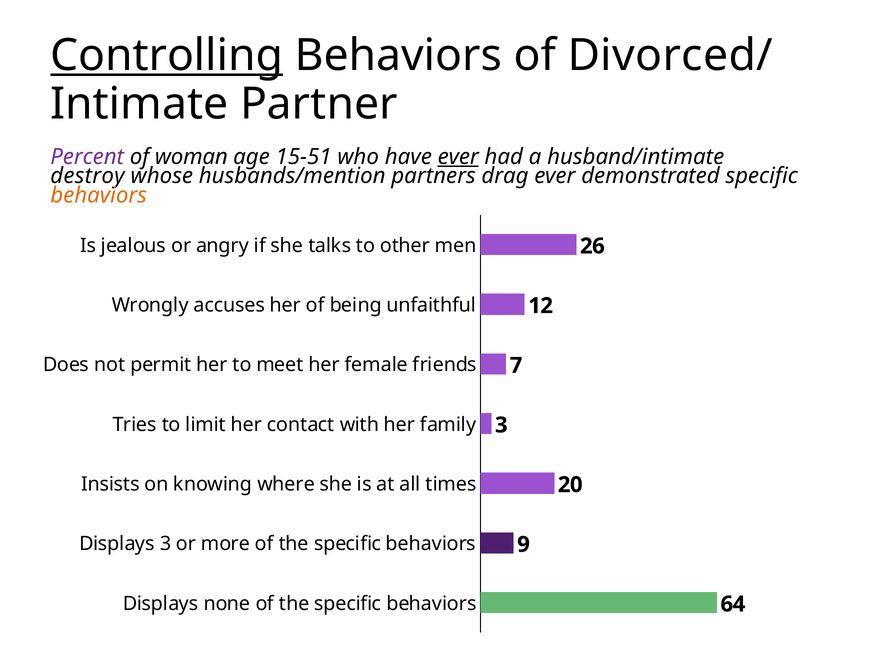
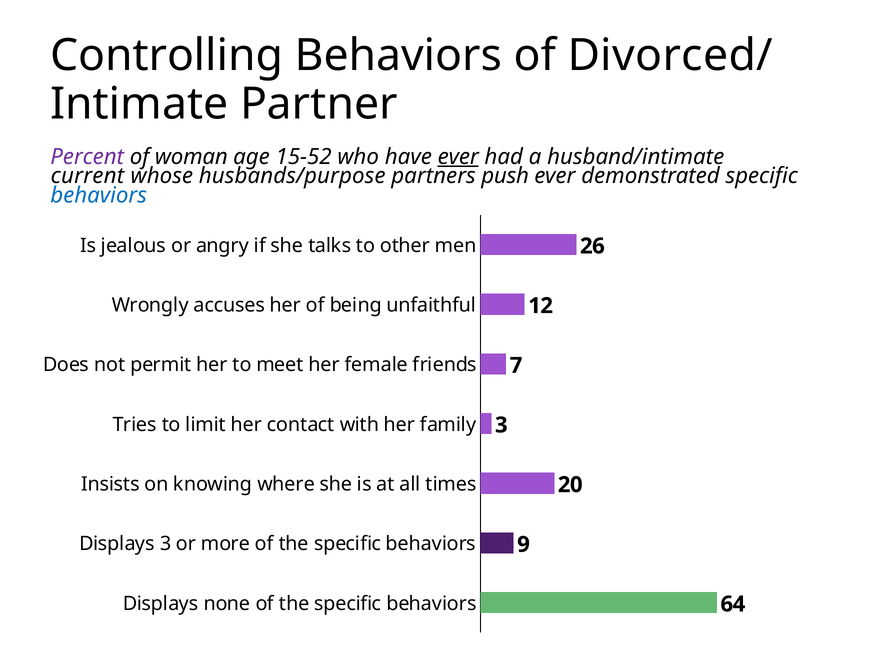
Controlling underline: present -> none
15-51: 15-51 -> 15-52
destroy: destroy -> current
husbands/mention: husbands/mention -> husbands/purpose
drag: drag -> push
behaviors at (99, 195) colour: orange -> blue
